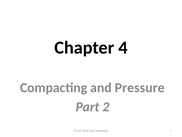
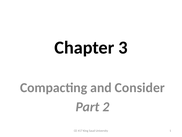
4: 4 -> 3
Pressure: Pressure -> Consider
